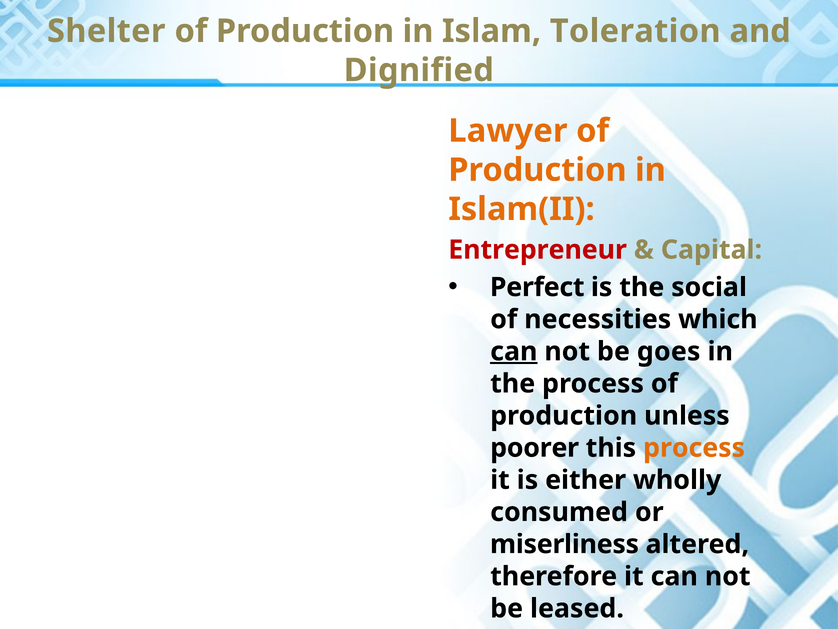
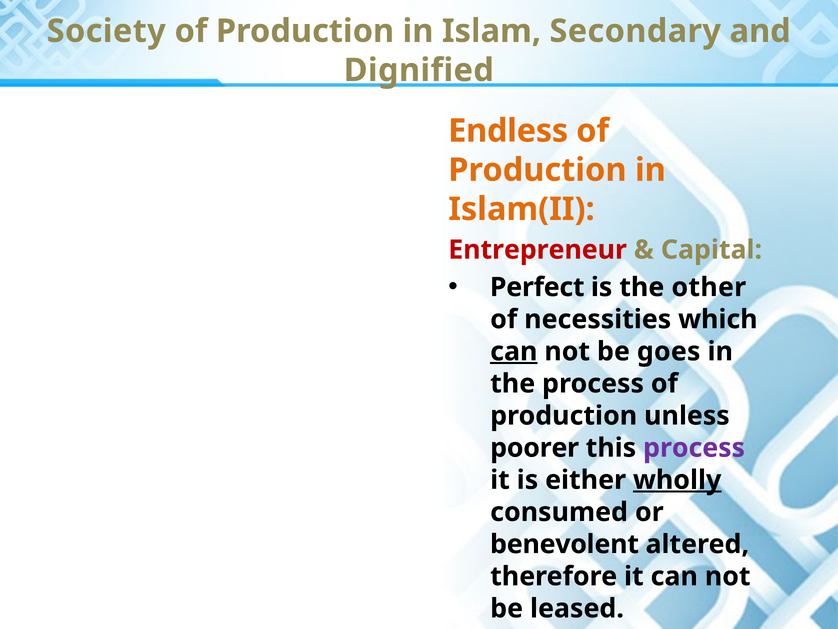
Shelter: Shelter -> Society
Toleration: Toleration -> Secondary
Lawyer: Lawyer -> Endless
social: social -> other
process at (694, 448) colour: orange -> purple
wholly underline: none -> present
miserliness: miserliness -> benevolent
